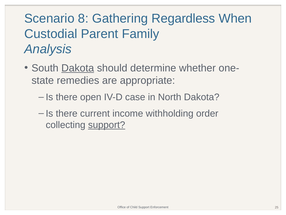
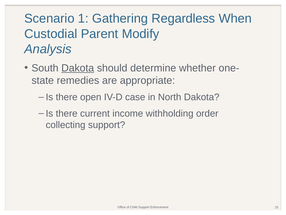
8: 8 -> 1
Family: Family -> Modify
support at (107, 125) underline: present -> none
